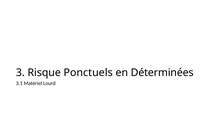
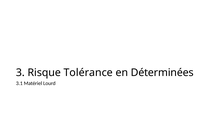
Ponctuels: Ponctuels -> Tolérance
